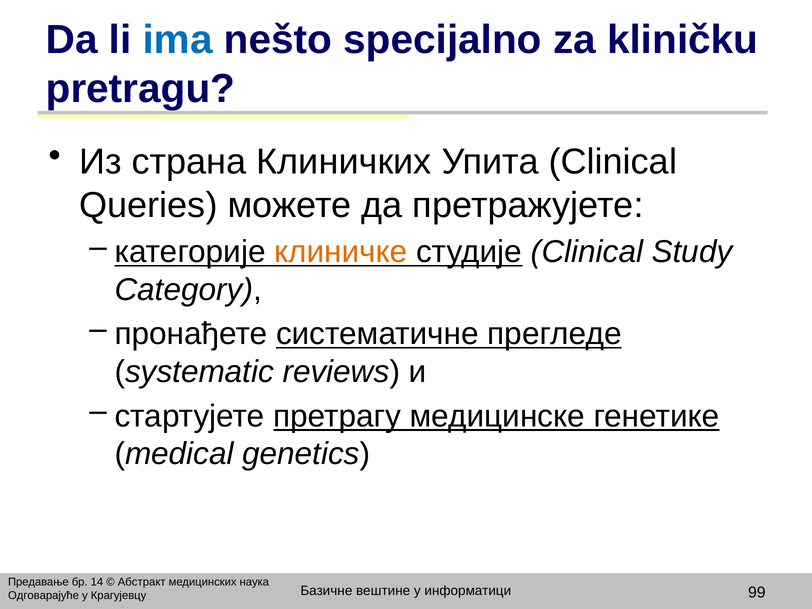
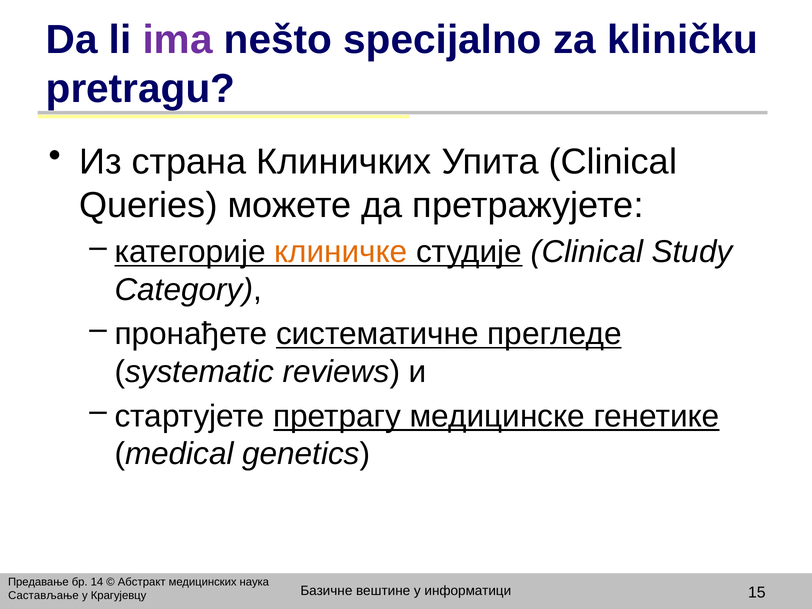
ima colour: blue -> purple
99: 99 -> 15
Одговарајуће: Одговарајуће -> Састављање
